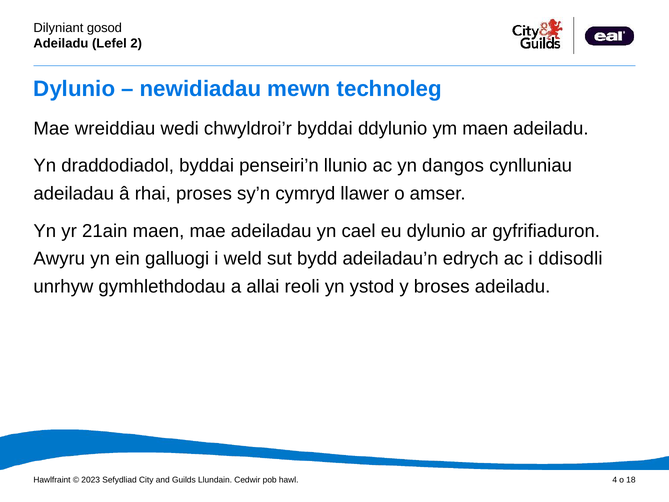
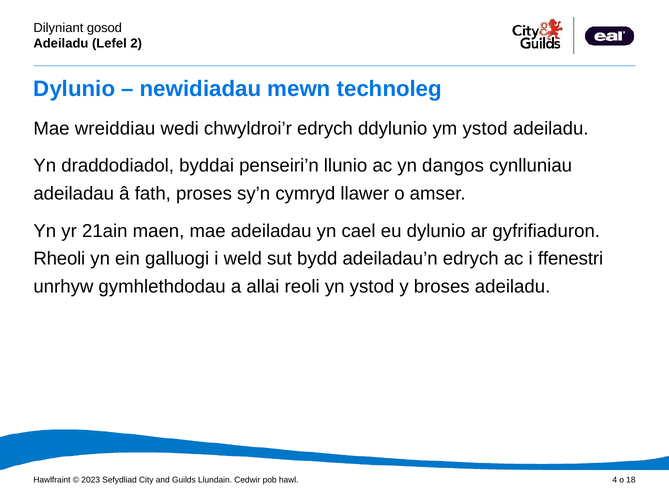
chwyldroi’r byddai: byddai -> edrych
ym maen: maen -> ystod
rhai: rhai -> fath
Awyru: Awyru -> Rheoli
ddisodli: ddisodli -> ffenestri
